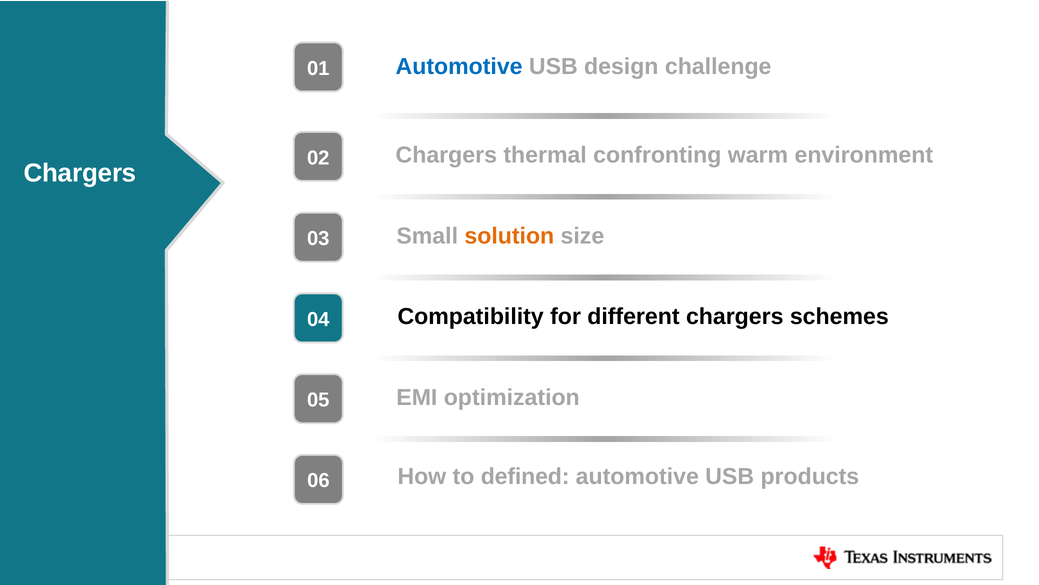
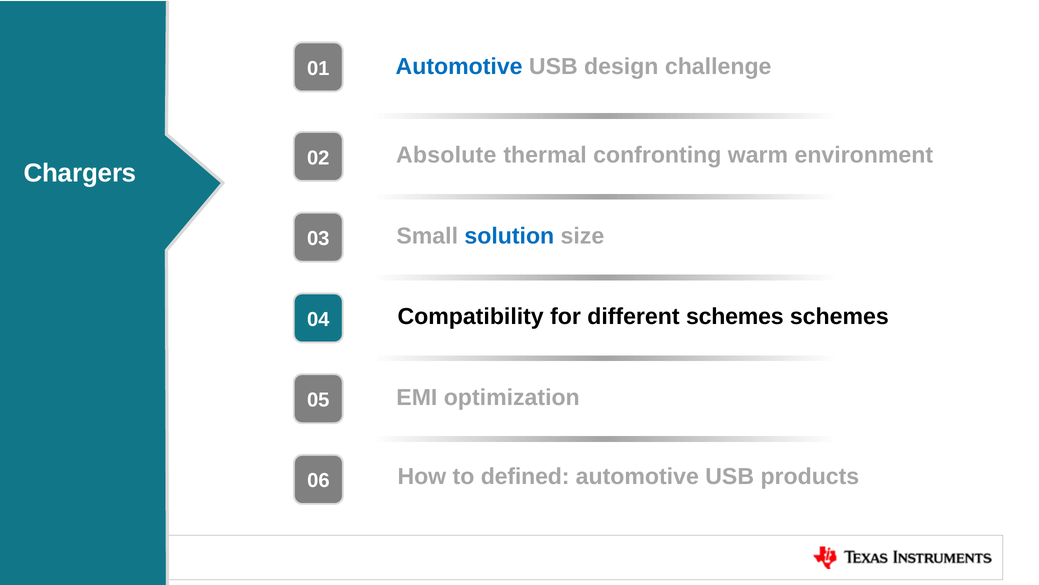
Chargers at (446, 155): Chargers -> Absolute
solution colour: orange -> blue
different chargers: chargers -> schemes
